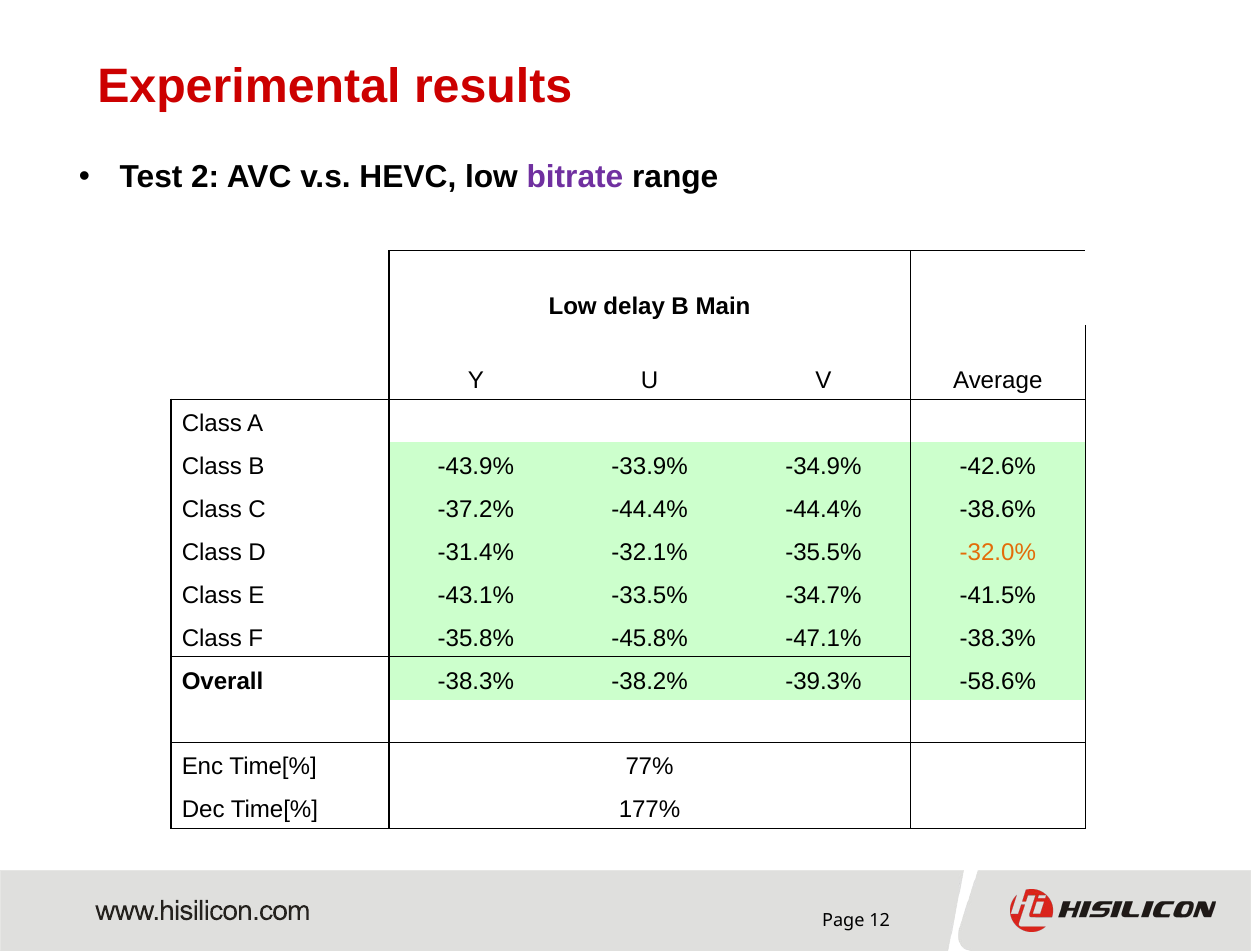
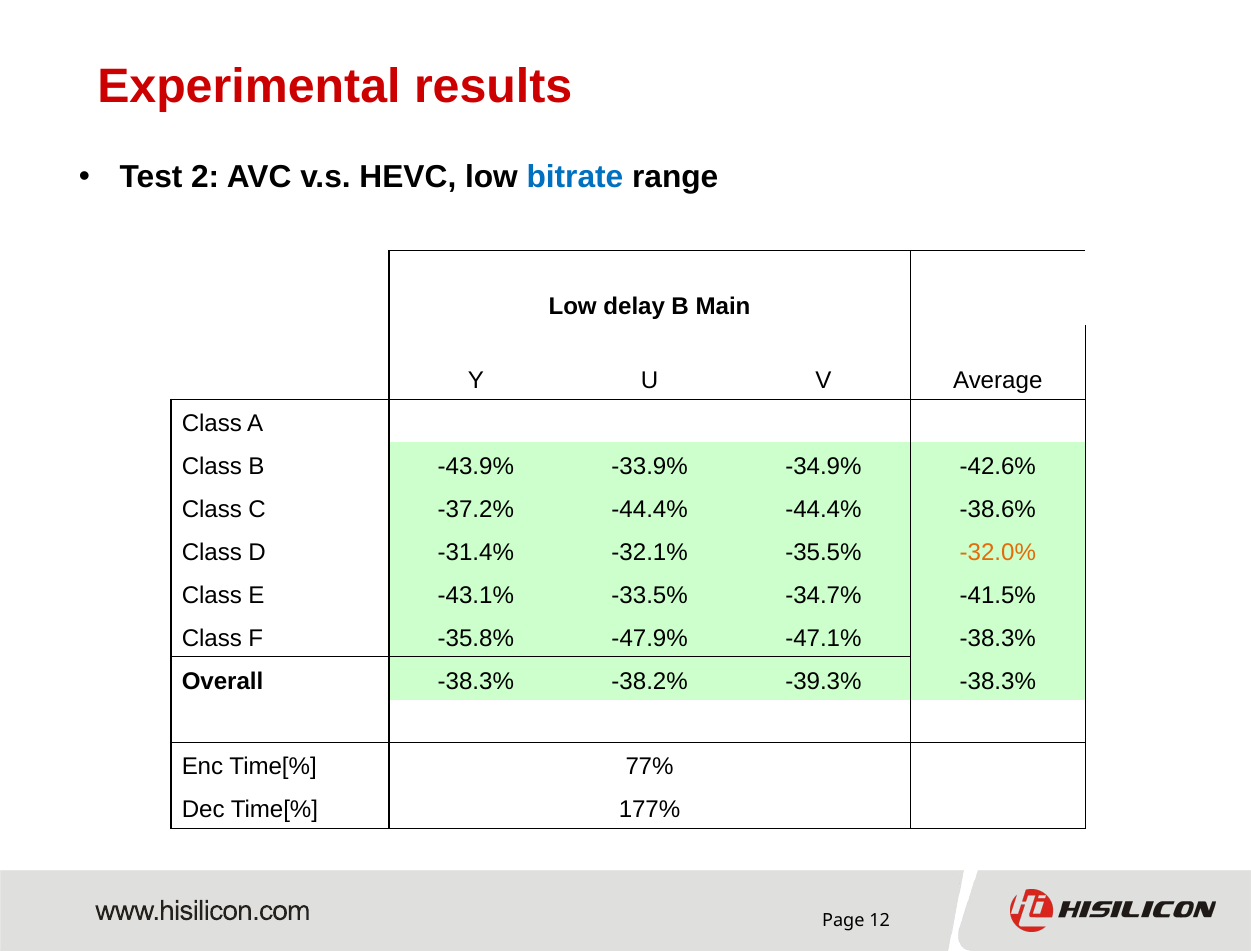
bitrate colour: purple -> blue
-45.8%: -45.8% -> -47.9%
-39.3% -58.6%: -58.6% -> -38.3%
